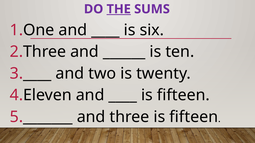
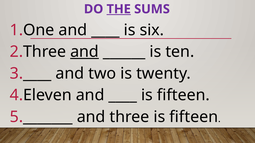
and at (84, 52) underline: none -> present
